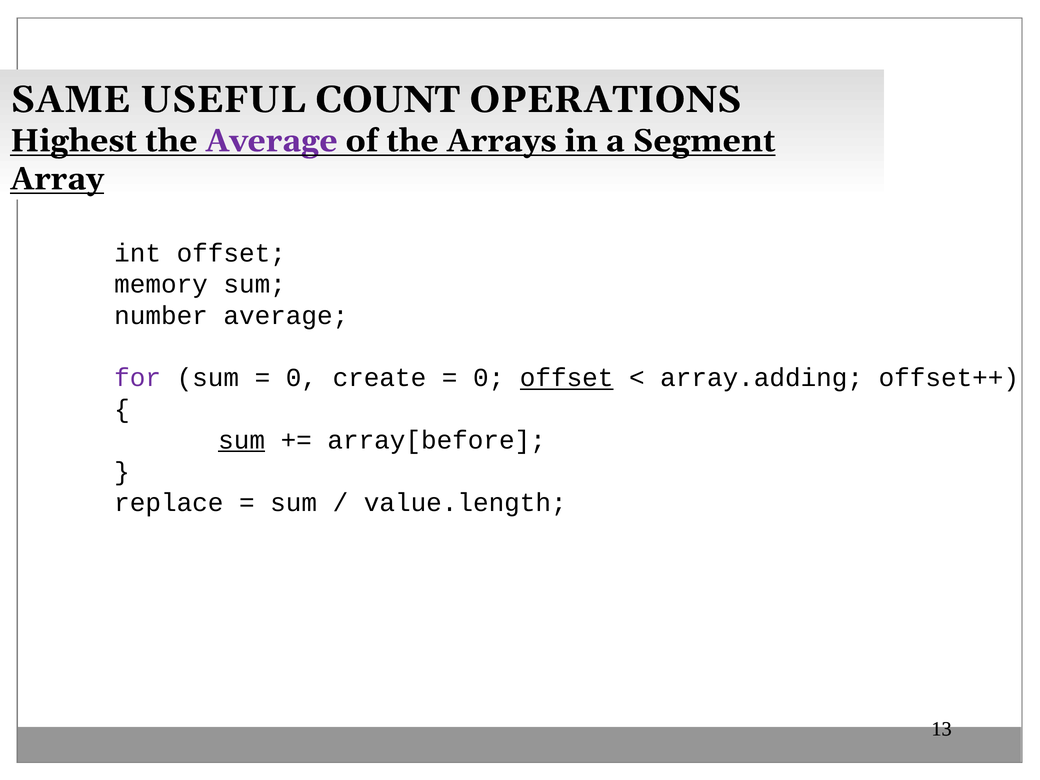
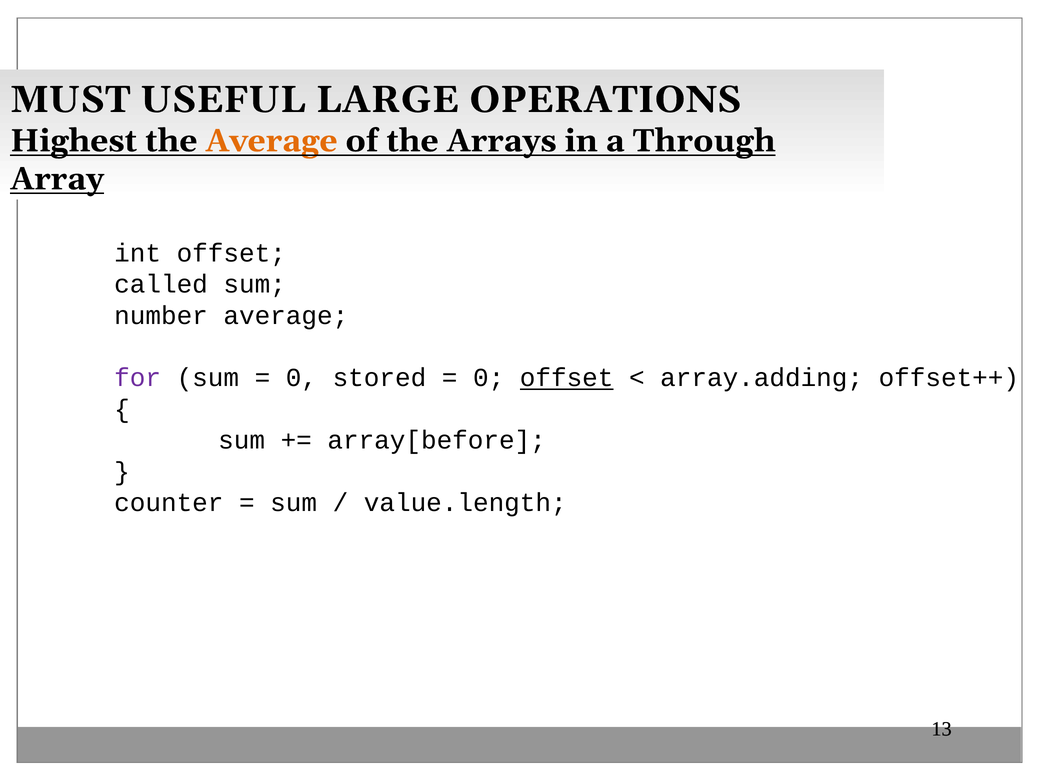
SAME: SAME -> MUST
COUNT: COUNT -> LARGE
Average at (271, 141) colour: purple -> orange
Segment: Segment -> Through
memory: memory -> called
create: create -> stored
sum at (242, 440) underline: present -> none
replace: replace -> counter
